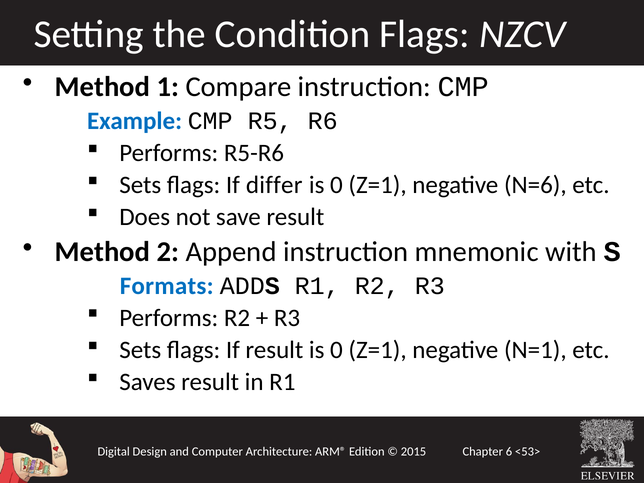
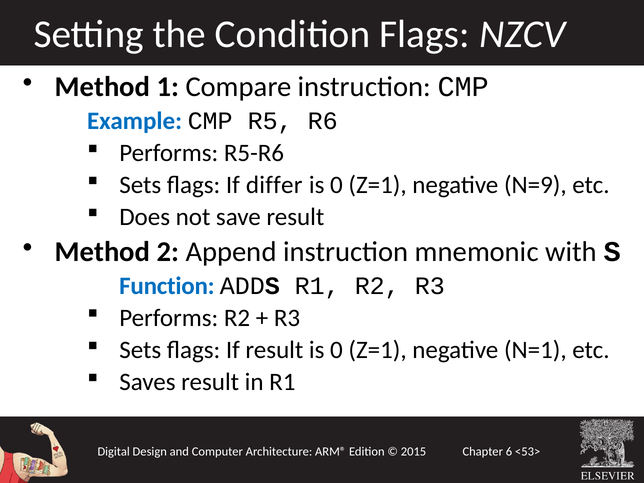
N=6: N=6 -> N=9
Formats: Formats -> Function
